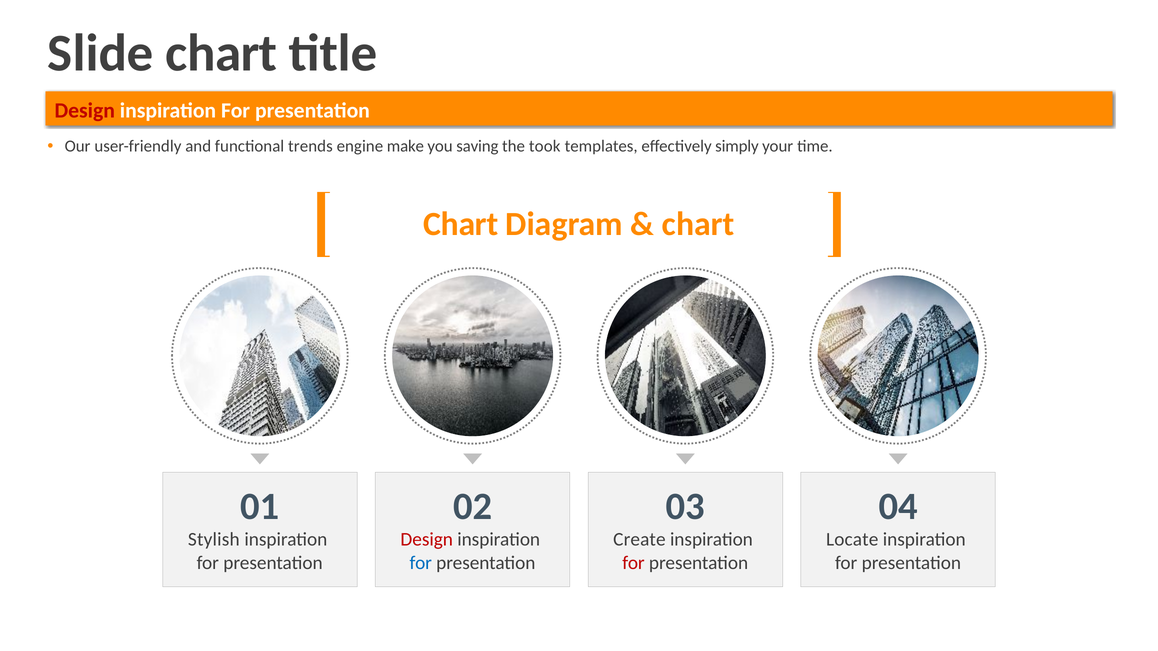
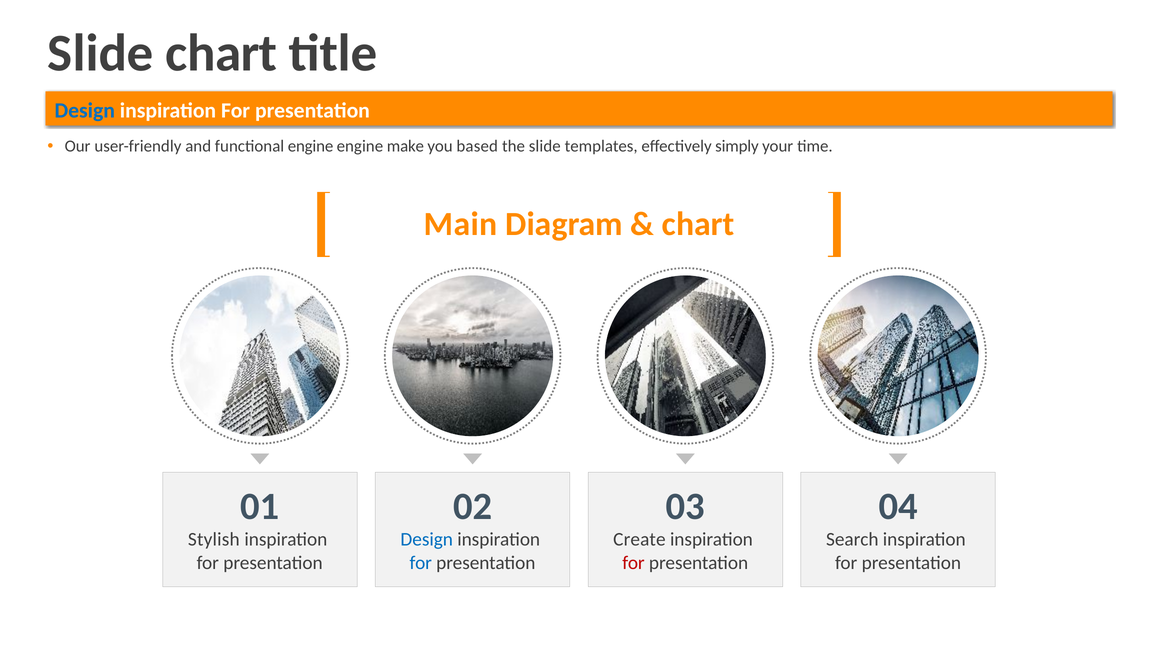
Design at (85, 111) colour: red -> blue
functional trends: trends -> engine
saving: saving -> based
the took: took -> slide
Chart at (461, 224): Chart -> Main
Design at (427, 540) colour: red -> blue
Locate: Locate -> Search
